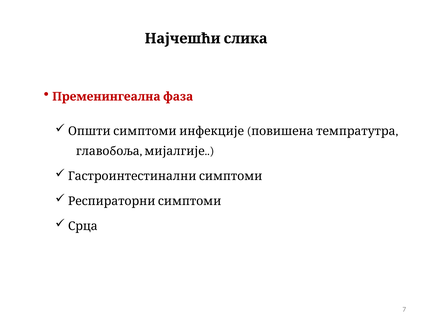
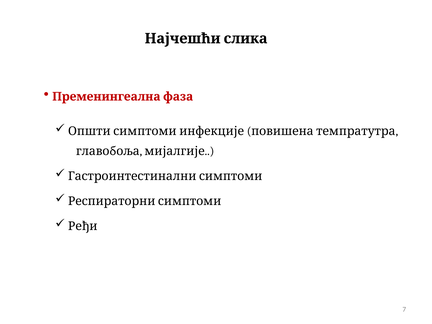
Срца: Срца -> Ређи
